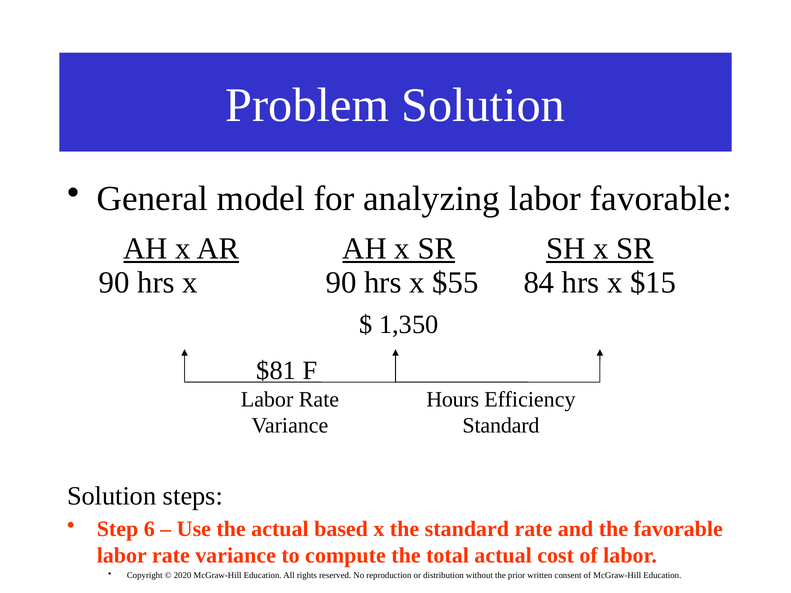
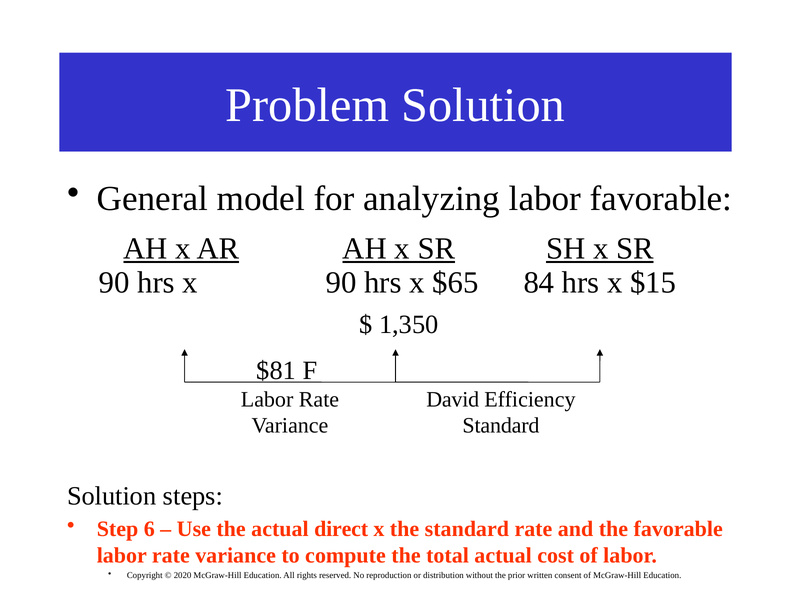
$55: $55 -> $65
Hours: Hours -> David
based: based -> direct
